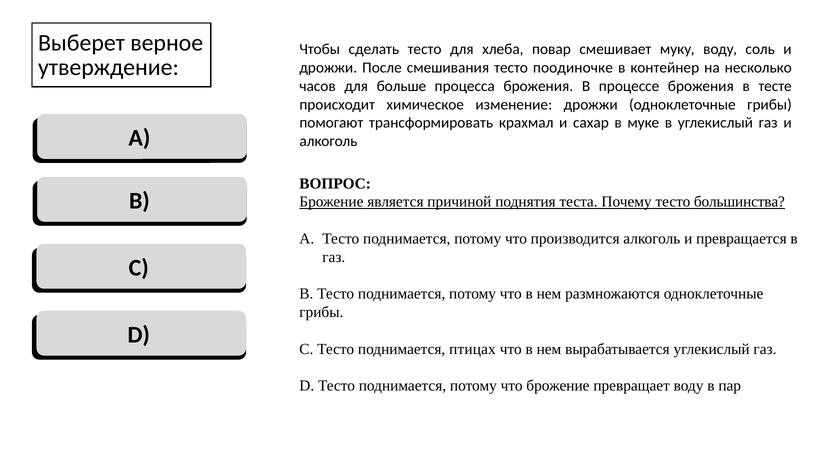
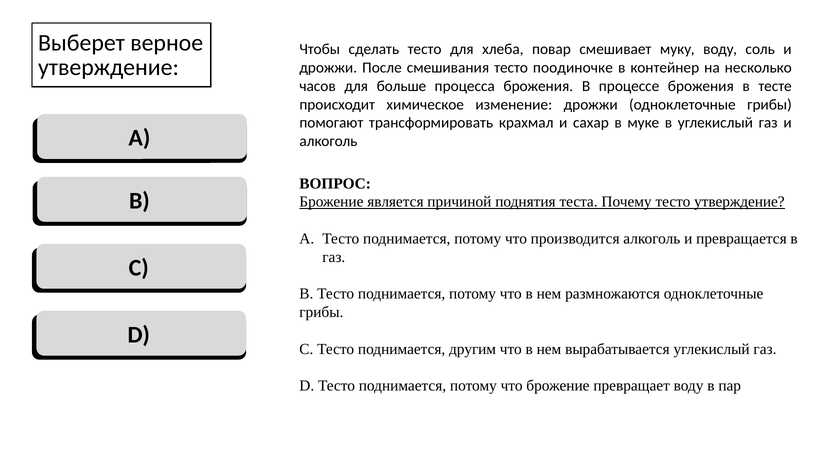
тесто большинства: большинства -> утверждение
птицах: птицах -> другим
